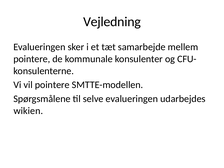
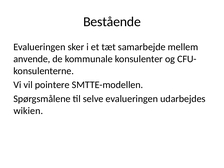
Vejledning: Vejledning -> Bestående
pointere at (32, 59): pointere -> anvende
